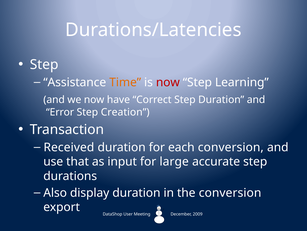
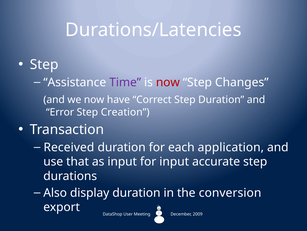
Time colour: orange -> purple
Learning: Learning -> Changes
each conversion: conversion -> application
for large: large -> input
